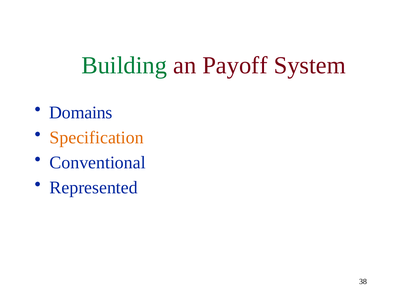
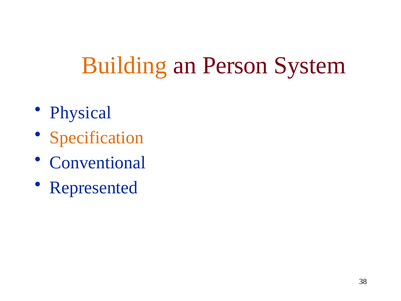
Building colour: green -> orange
Payoff: Payoff -> Person
Domains: Domains -> Physical
